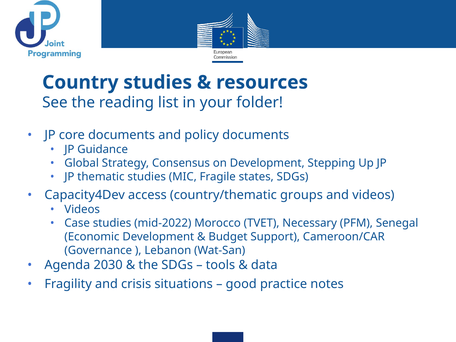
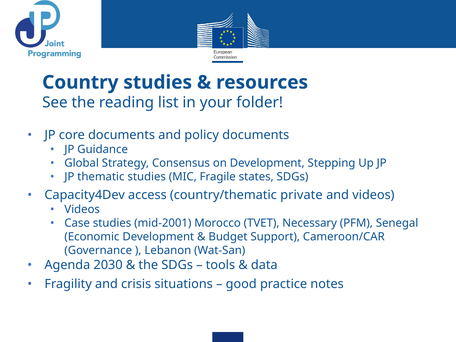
groups: groups -> private
mid-2022: mid-2022 -> mid-2001
